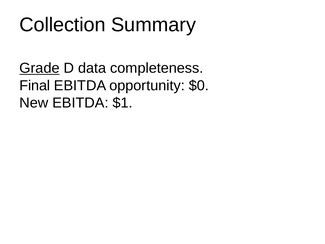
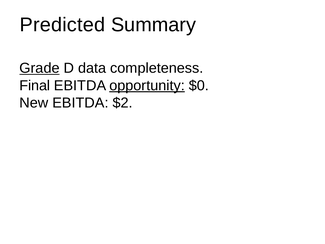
Collection: Collection -> Predicted
opportunity underline: none -> present
$1: $1 -> $2
